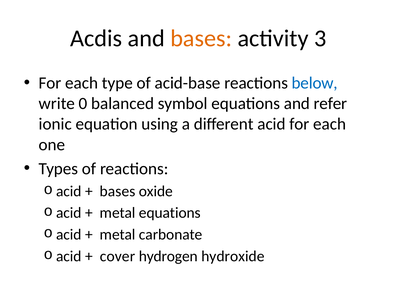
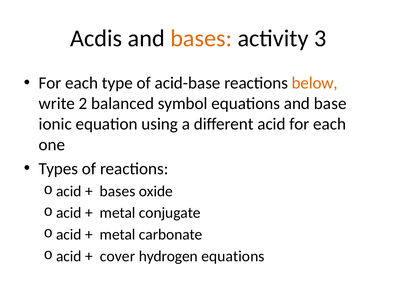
below colour: blue -> orange
0: 0 -> 2
refer: refer -> base
metal equations: equations -> conjugate
hydrogen hydroxide: hydroxide -> equations
